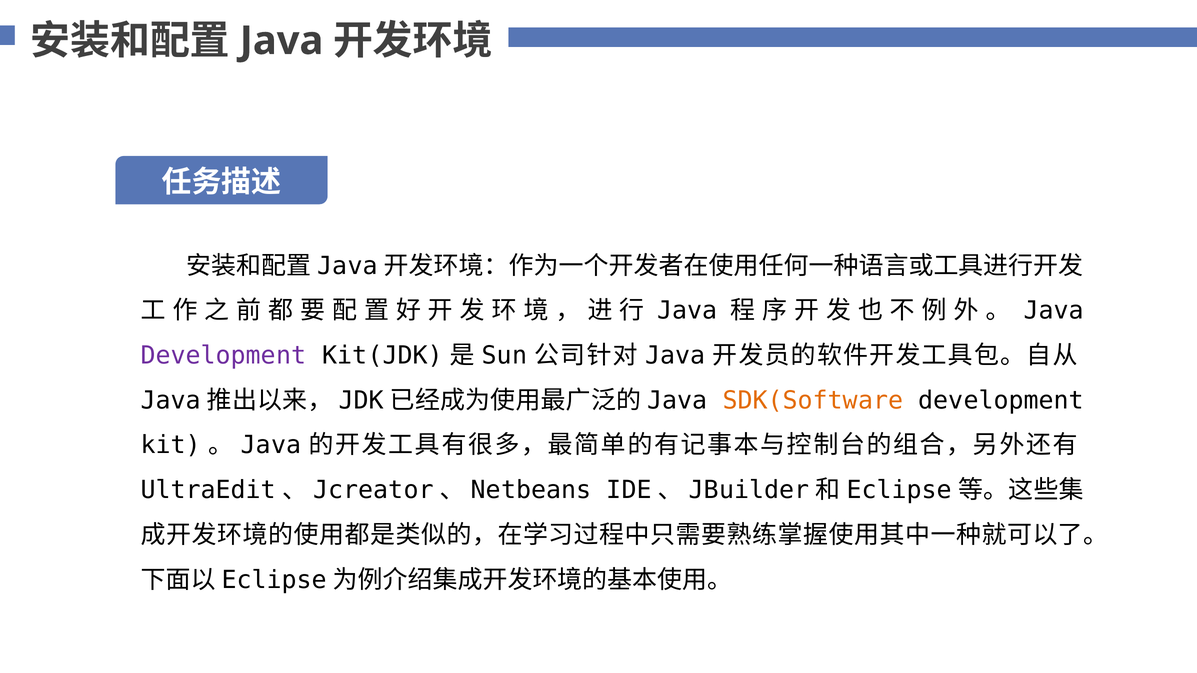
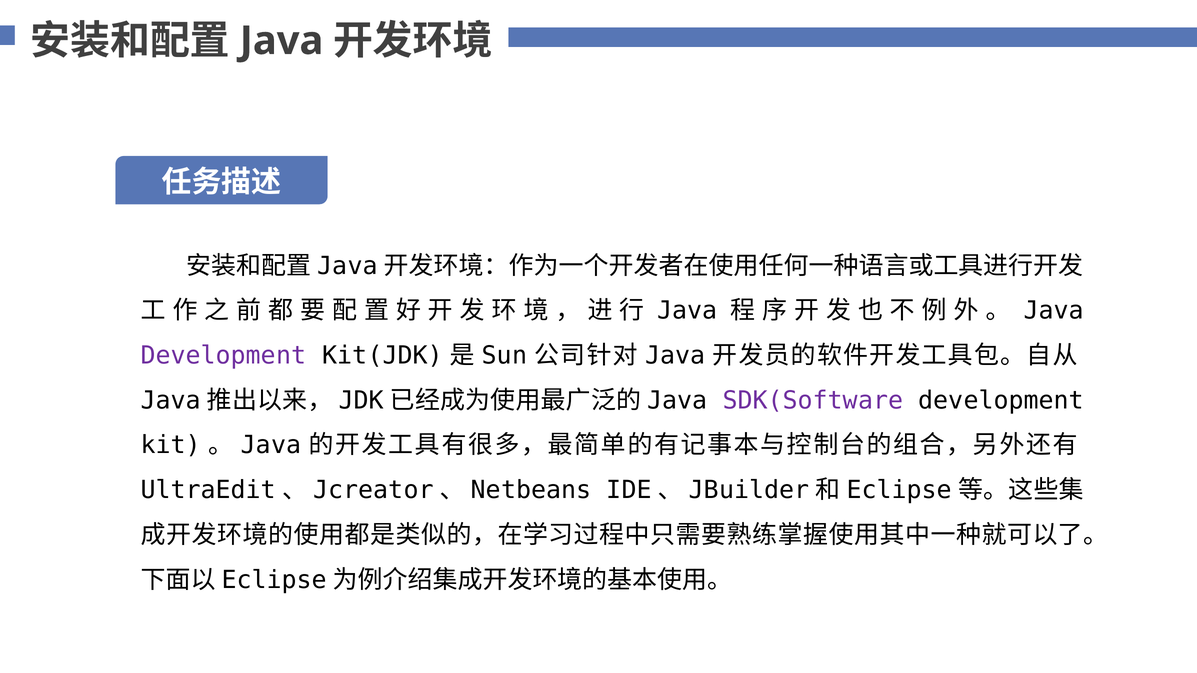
SDK(Software colour: orange -> purple
